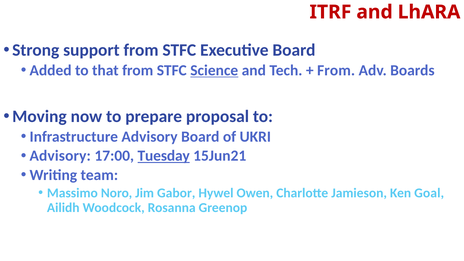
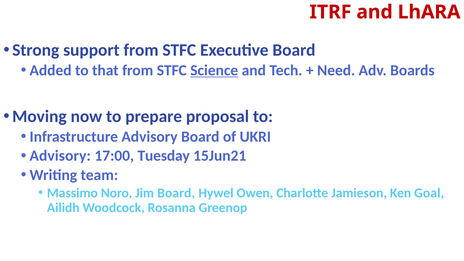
From at (336, 70): From -> Need
Tuesday underline: present -> none
Jim Gabor: Gabor -> Board
